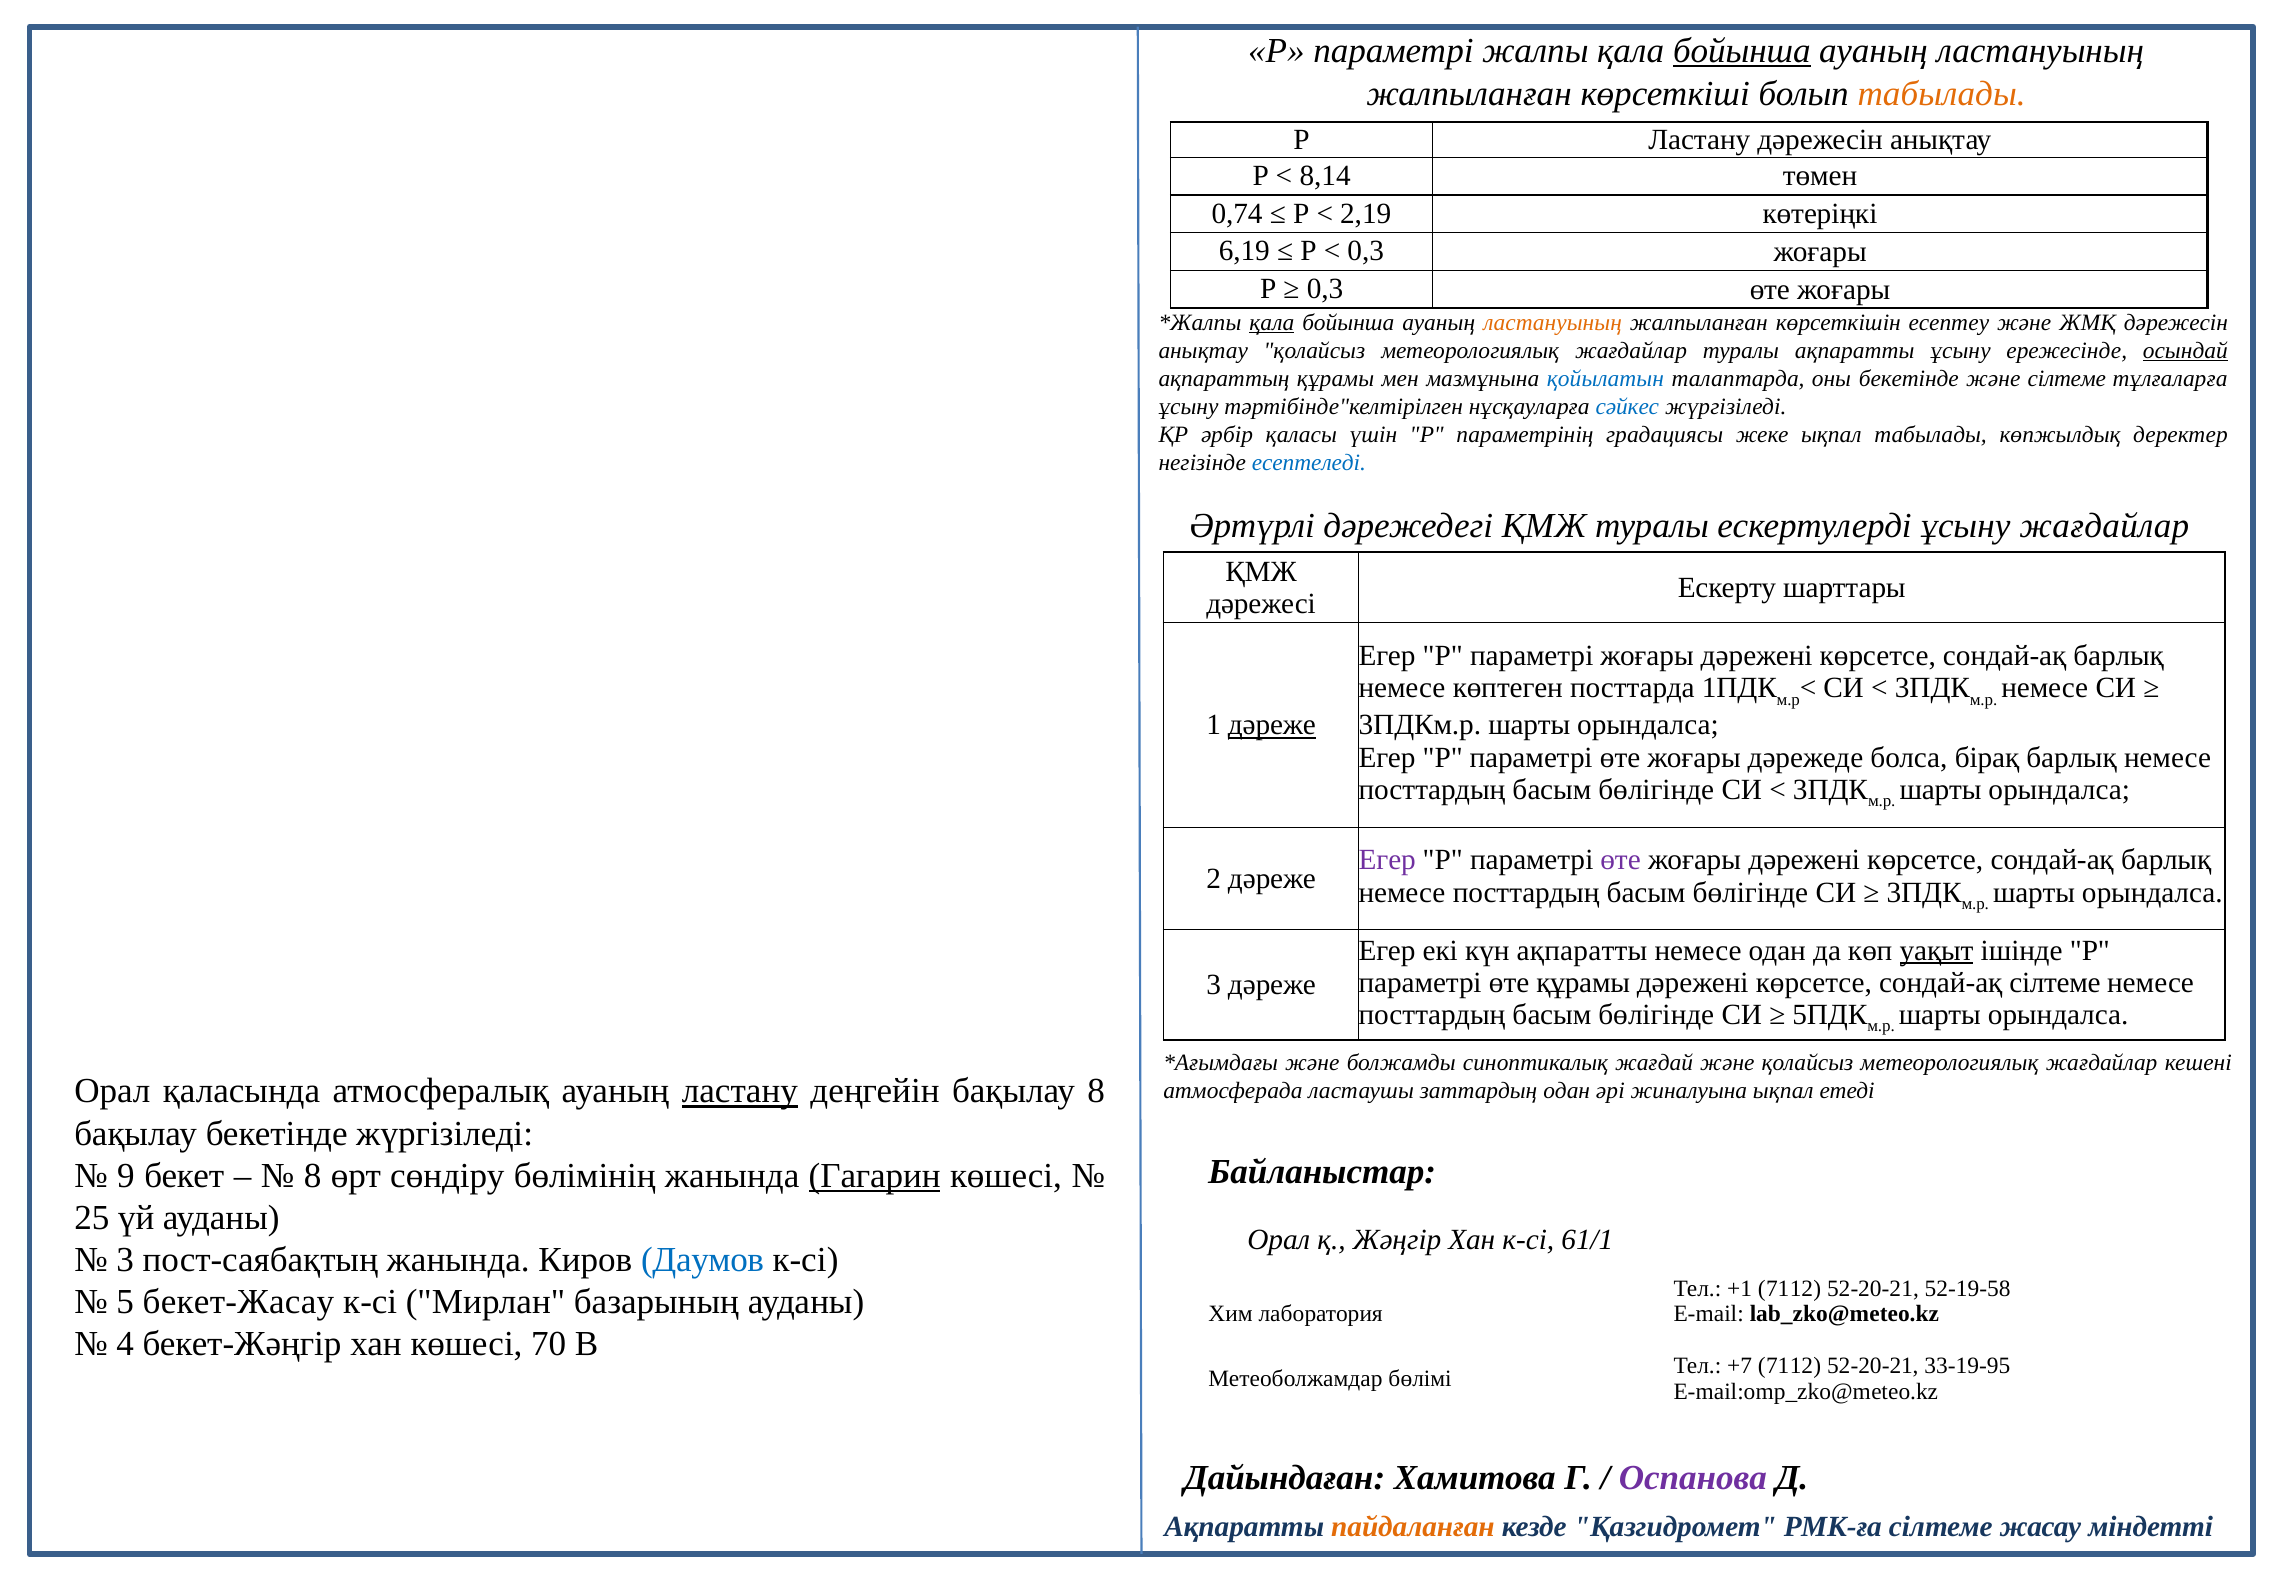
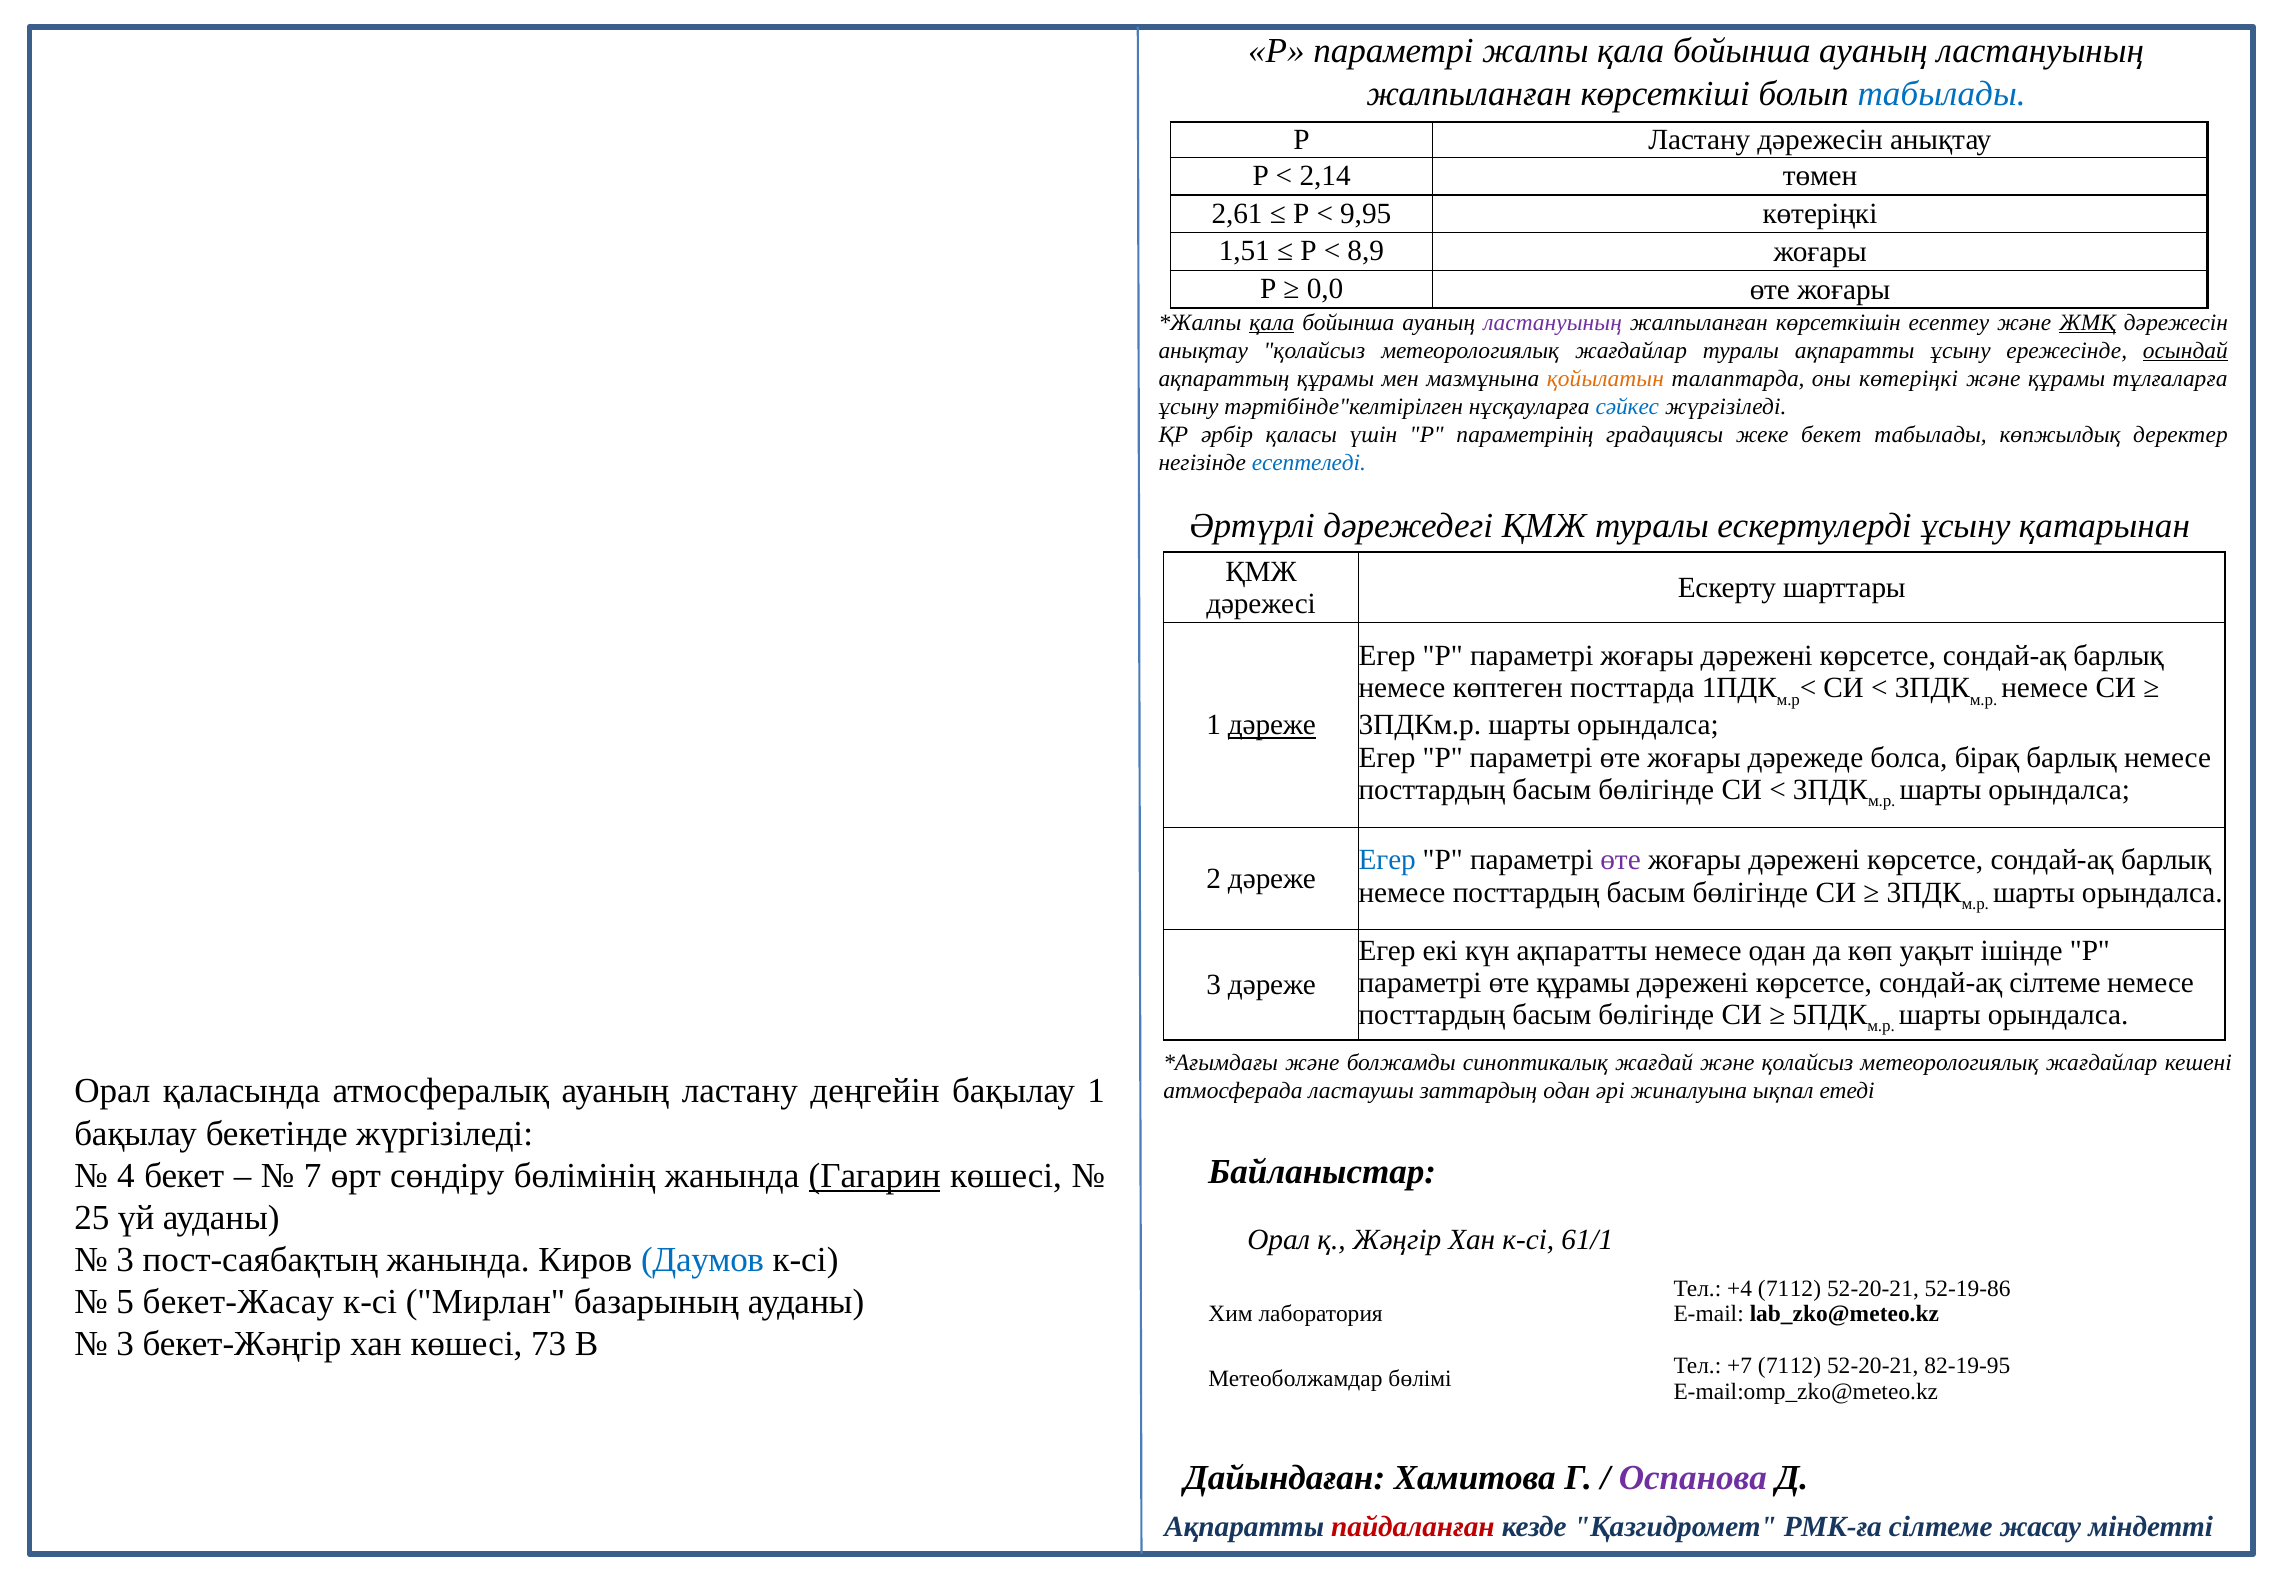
бойынша at (1742, 51) underline: present -> none
табылады at (1942, 93) colour: orange -> blue
8,14: 8,14 -> 2,14
0,74: 0,74 -> 2,61
2,19: 2,19 -> 9,95
6,19: 6,19 -> 1,51
0,3 at (1366, 251): 0,3 -> 8,9
0,3 at (1325, 289): 0,3 -> 0,0
ластануының at (1553, 322) colour: orange -> purple
ЖМҚ underline: none -> present
қойылатын colour: blue -> orange
оны бекетінде: бекетінде -> көтеріңкі
және сілтеме: сілтеме -> құрамы
жеке ықпал: ықпал -> бекет
ұсыну жағдайлар: жағдайлар -> қатарынан
Егер at (1387, 860) colour: purple -> blue
уақыт underline: present -> none
ластану at (740, 1091) underline: present -> none
бақылау 8: 8 -> 1
9: 9 -> 4
8 at (313, 1175): 8 -> 7
+1: +1 -> +4
52-19-58: 52-19-58 -> 52-19-86
4 at (125, 1344): 4 -> 3
70: 70 -> 73
33-19-95: 33-19-95 -> 82-19-95
пайдаланған colour: orange -> red
